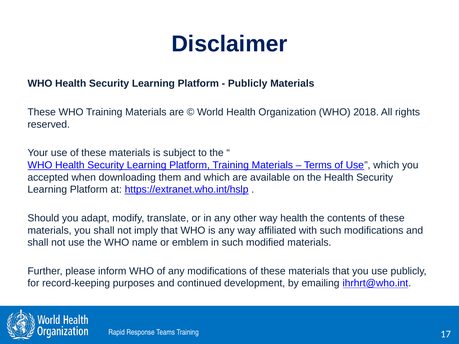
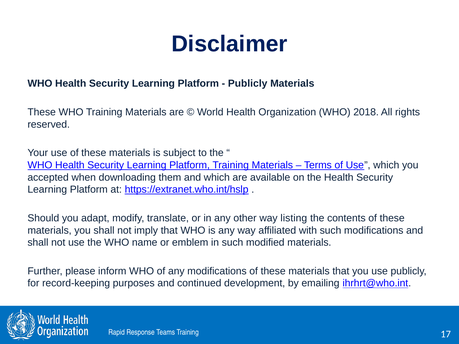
way health: health -> listing
